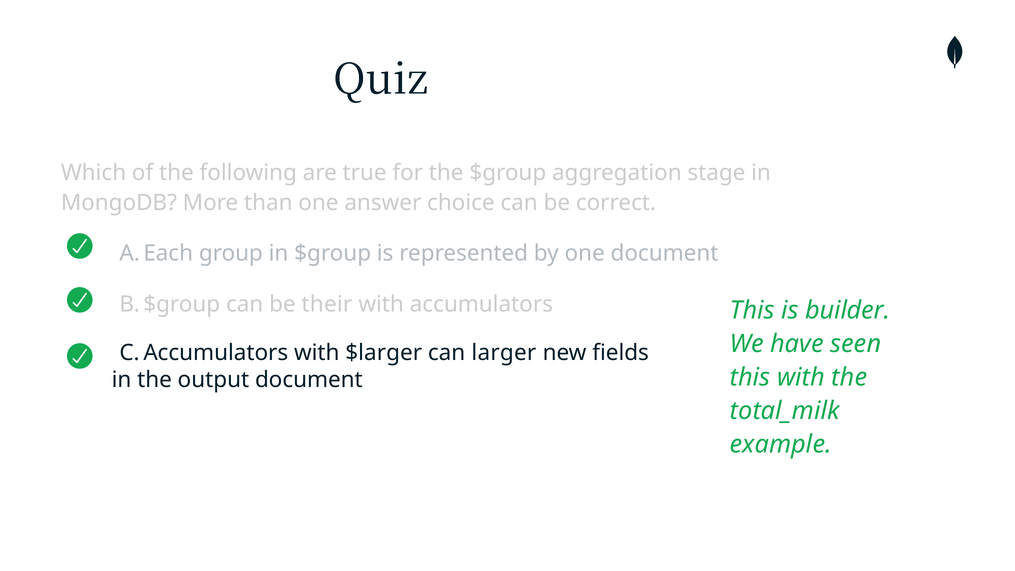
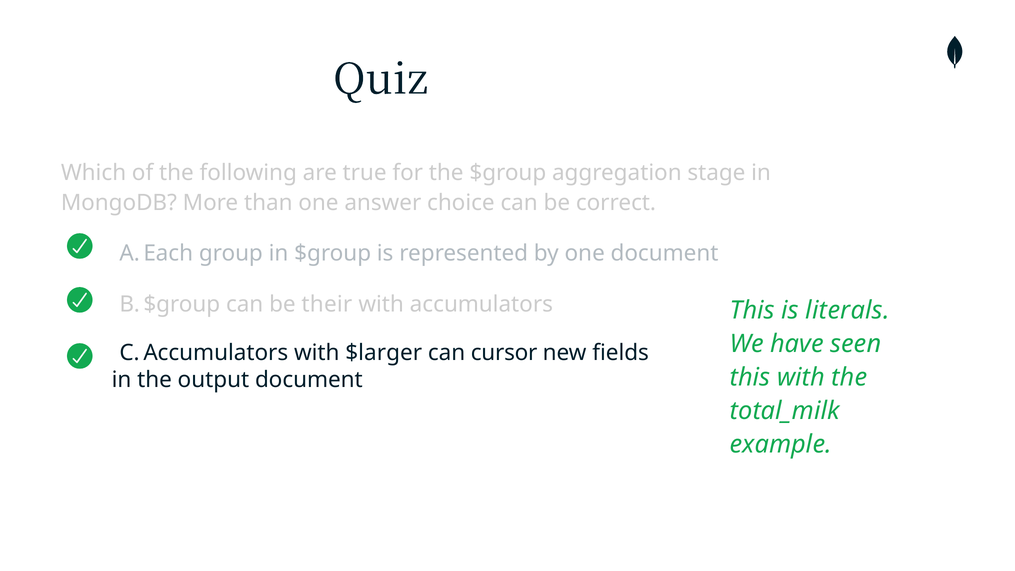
builder: builder -> literals
larger: larger -> cursor
